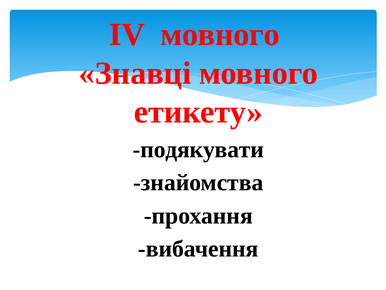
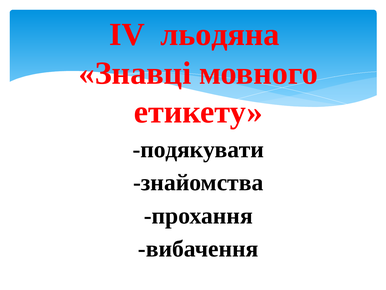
IV мовного: мовного -> льодяна
